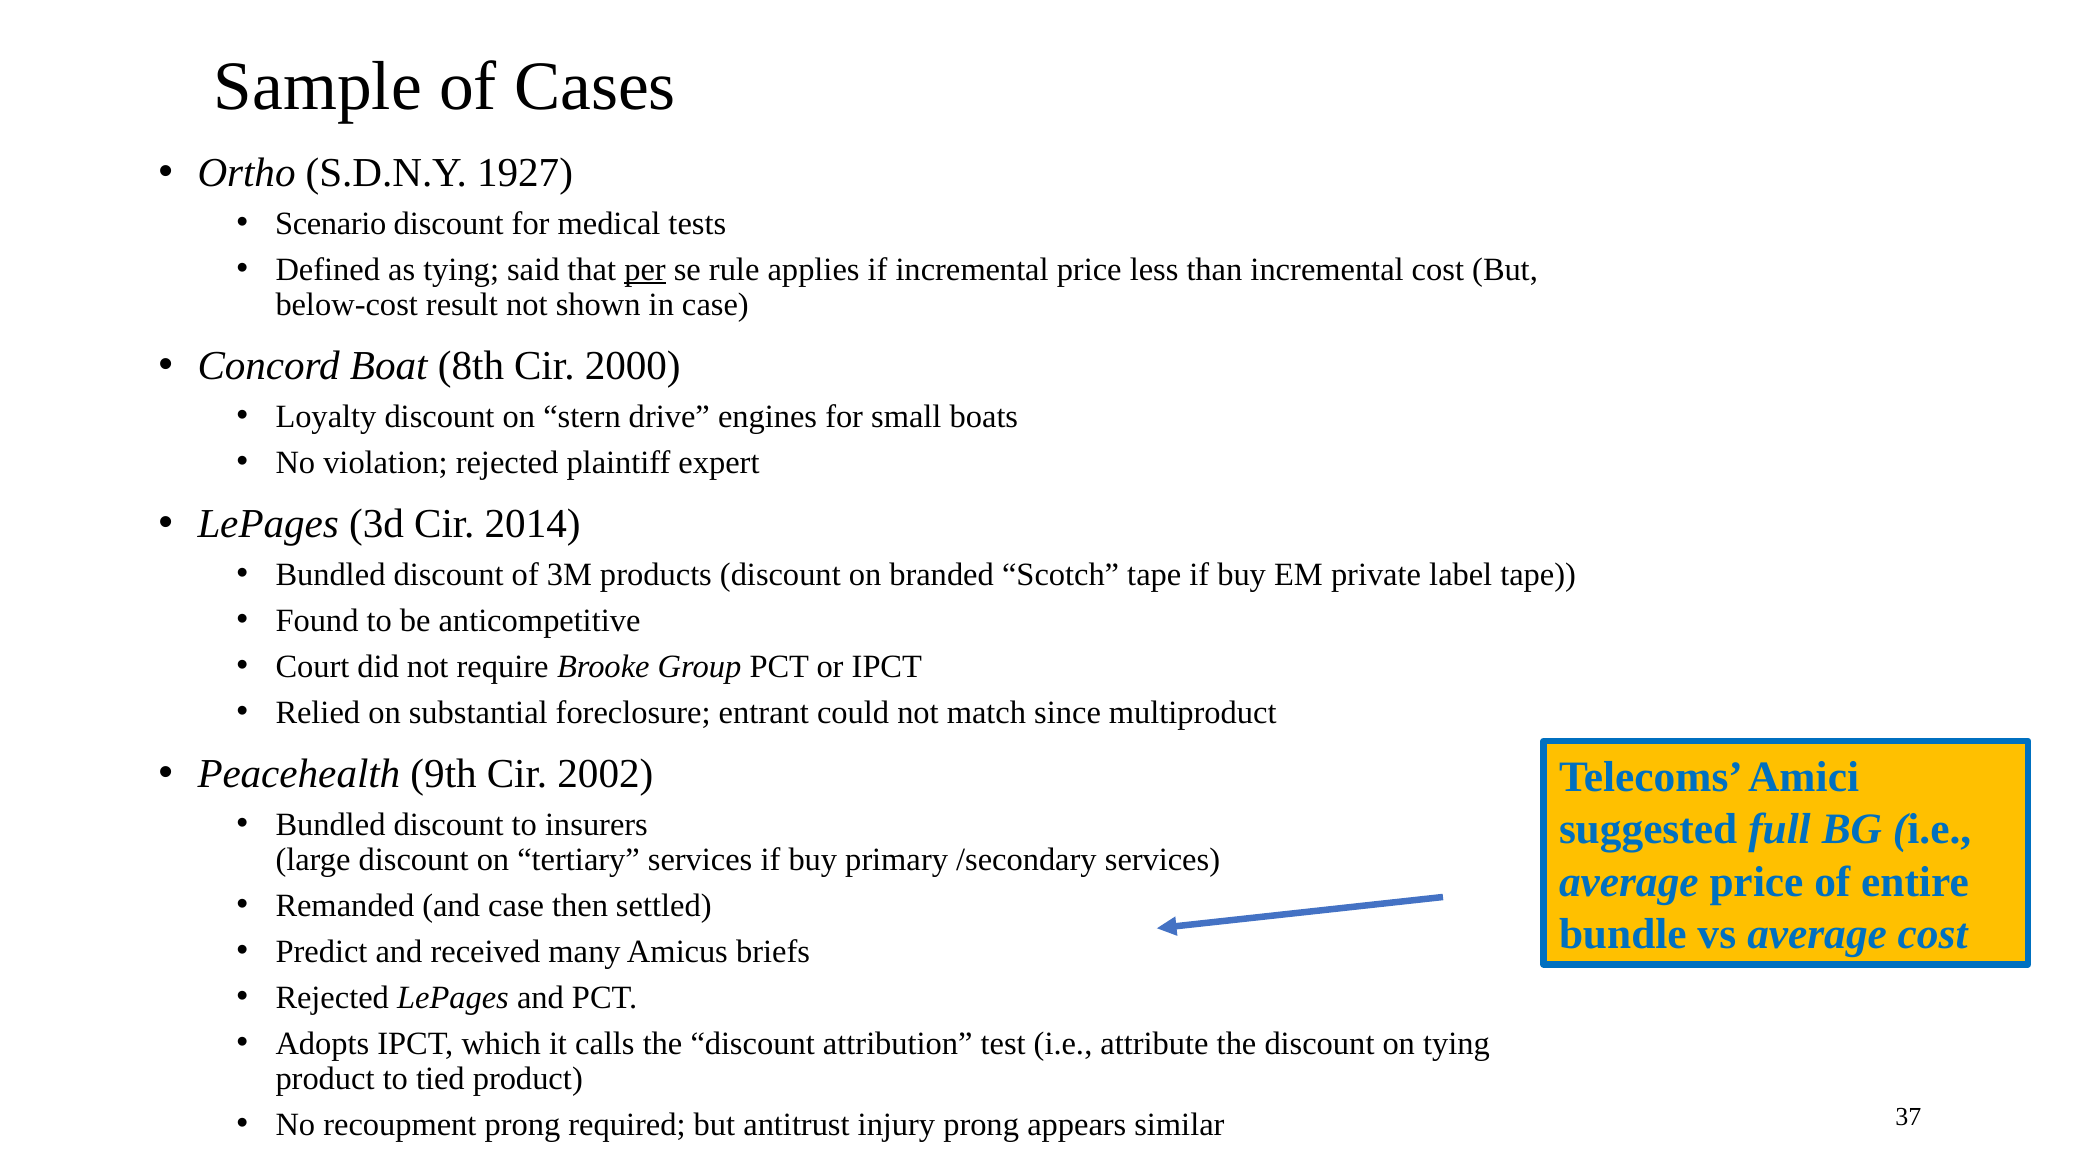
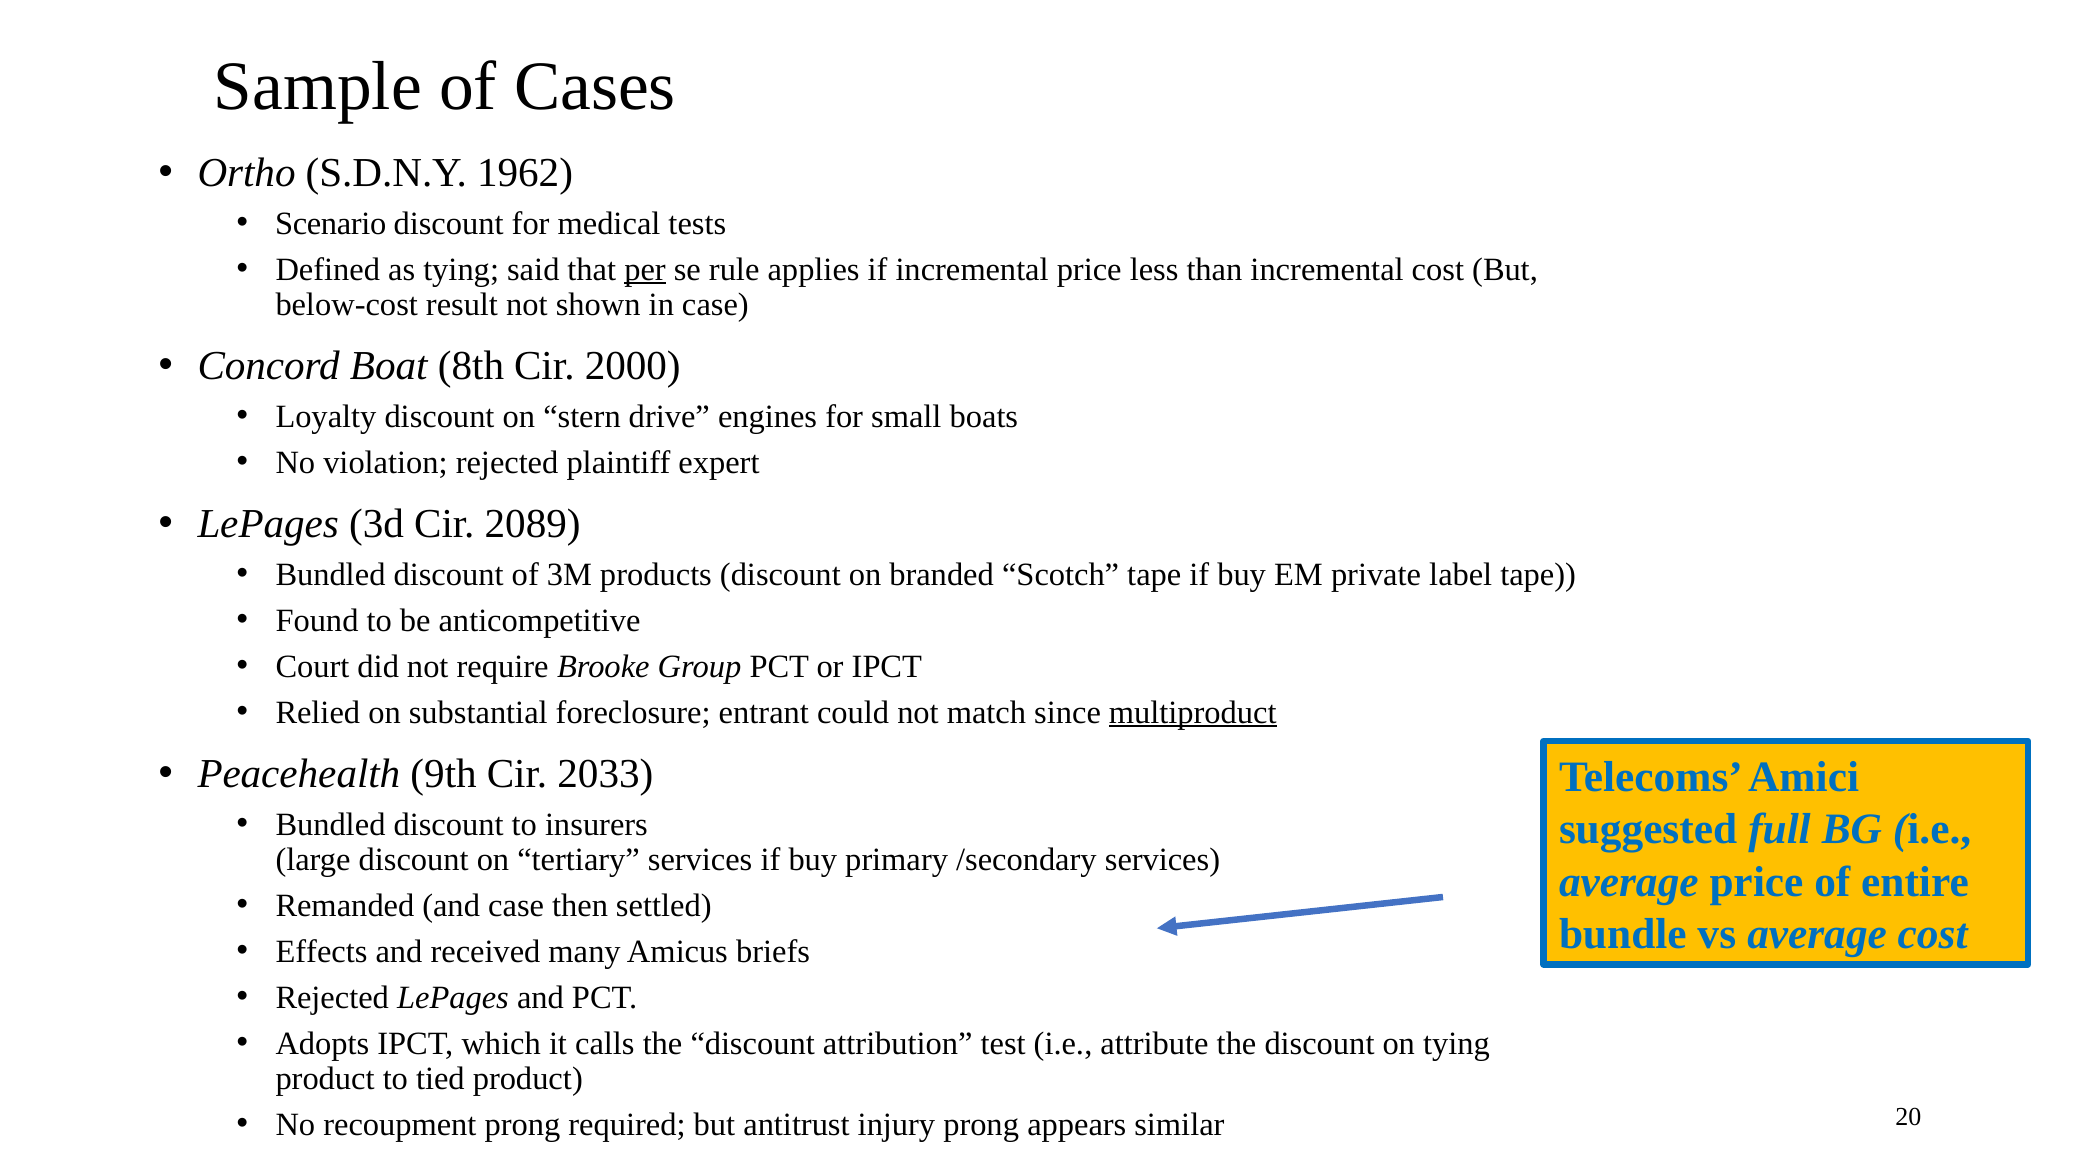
1927: 1927 -> 1962
2014: 2014 -> 2089
multiproduct underline: none -> present
2002: 2002 -> 2033
Predict: Predict -> Effects
37: 37 -> 20
